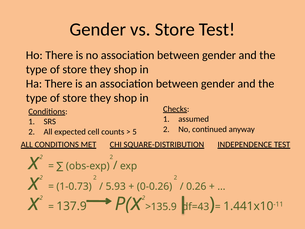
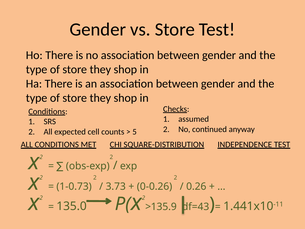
5.93: 5.93 -> 3.73
137.9: 137.9 -> 135.0
